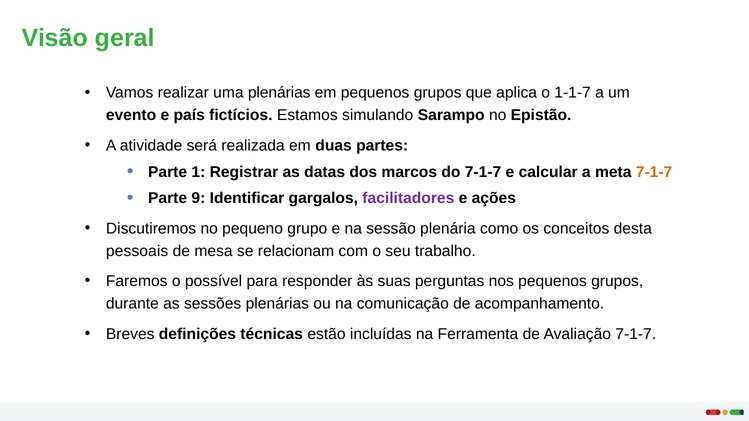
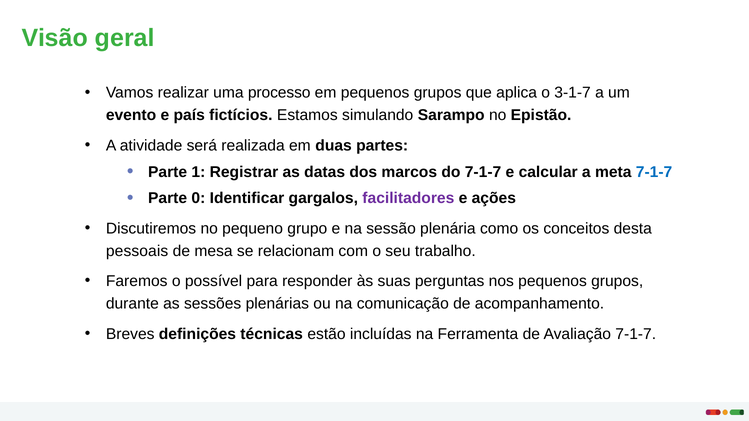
uma plenárias: plenárias -> processo
1-1-7: 1-1-7 -> 3-1-7
7-1-7 at (654, 172) colour: orange -> blue
9: 9 -> 0
